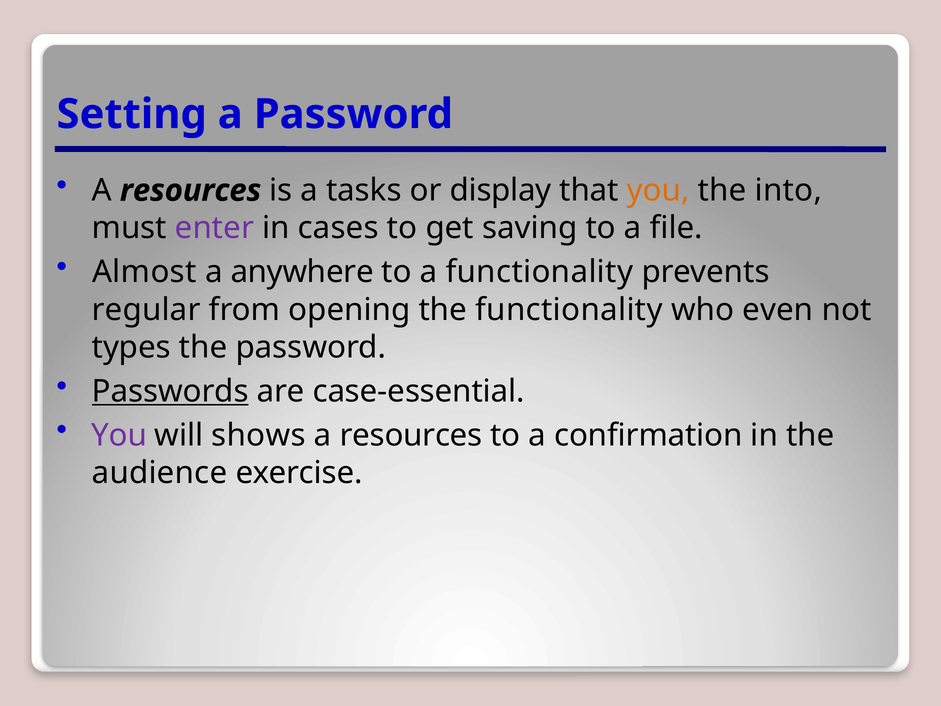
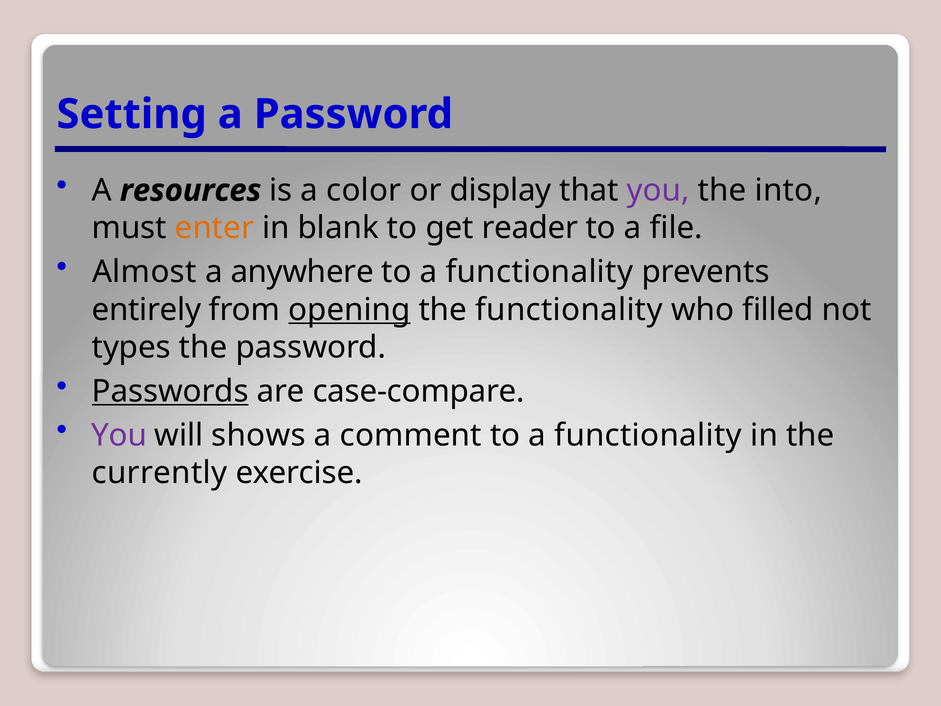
tasks: tasks -> color
you at (658, 190) colour: orange -> purple
enter colour: purple -> orange
cases: cases -> blank
saving: saving -> reader
regular: regular -> entirely
opening underline: none -> present
even: even -> filled
case-essential: case-essential -> case-compare
resources at (411, 435): resources -> comment
confirmation at (648, 435): confirmation -> functionality
audience: audience -> currently
